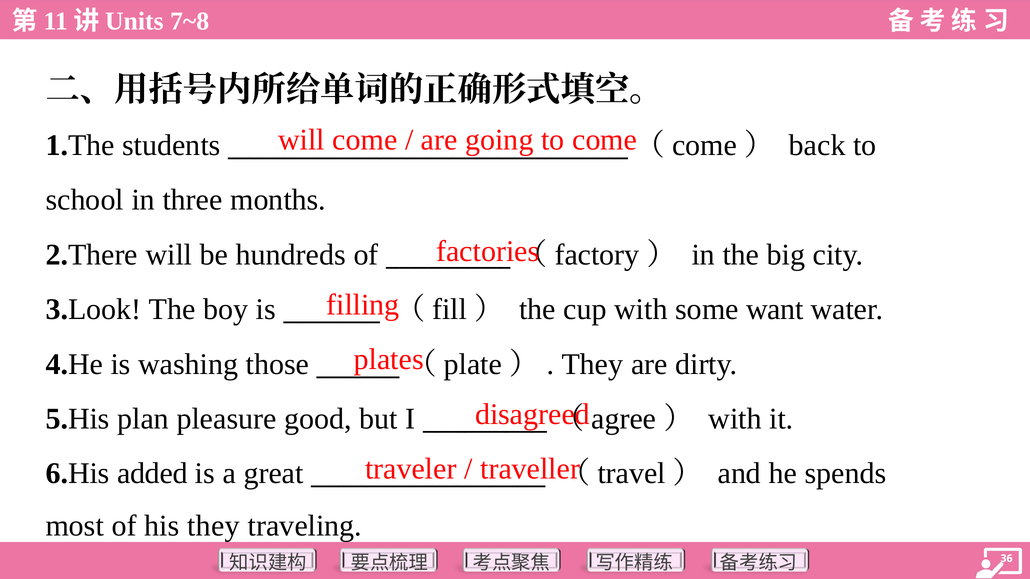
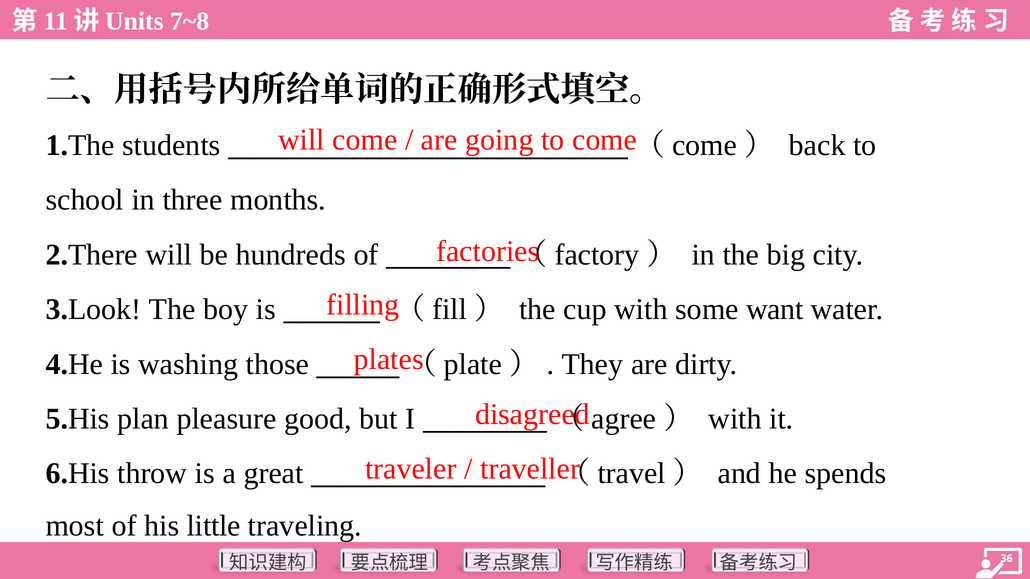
added: added -> throw
his they: they -> little
